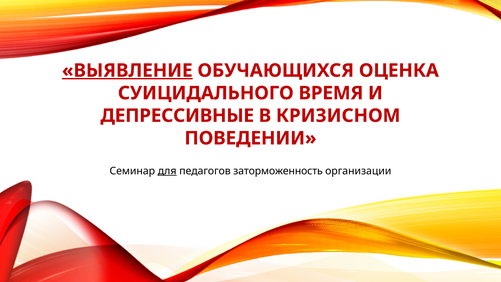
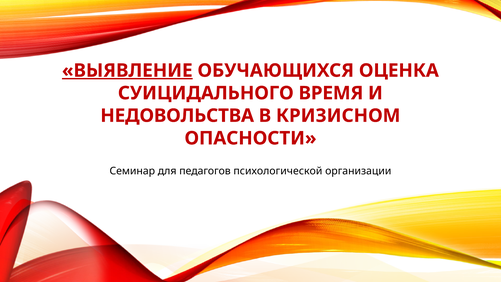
ДЕПРЕССИВНЫЕ: ДЕПРЕССИВНЫЕ -> НЕДОВОЛЬСТВА
ПОВЕДЕНИИ: ПОВЕДЕНИИ -> ОПАСНОСТИ
для underline: present -> none
заторможенность: заторможенность -> психологической
